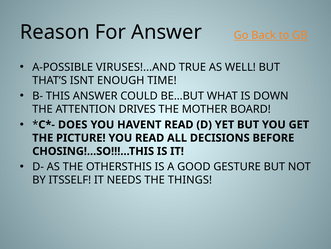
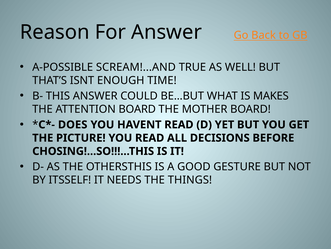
VIRUSES!...AND: VIRUSES!...AND -> SCREAM!...AND
DOWN: DOWN -> MAKES
ATTENTION DRIVES: DRIVES -> BOARD
